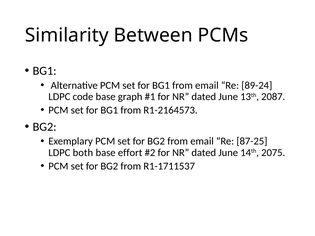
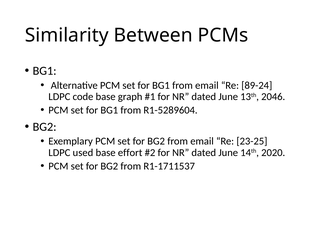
2087: 2087 -> 2046
R1-2164573: R1-2164573 -> R1-5289604
87-25: 87-25 -> 23-25
both: both -> used
2075: 2075 -> 2020
